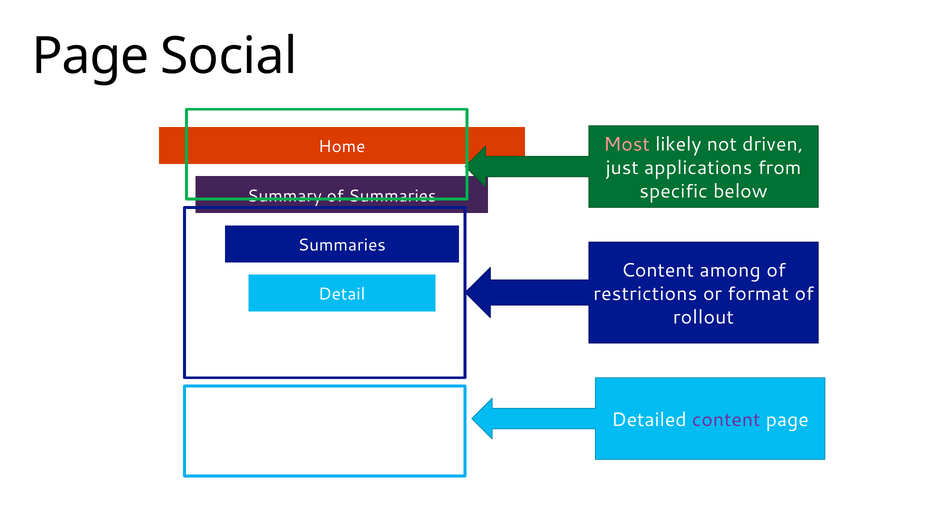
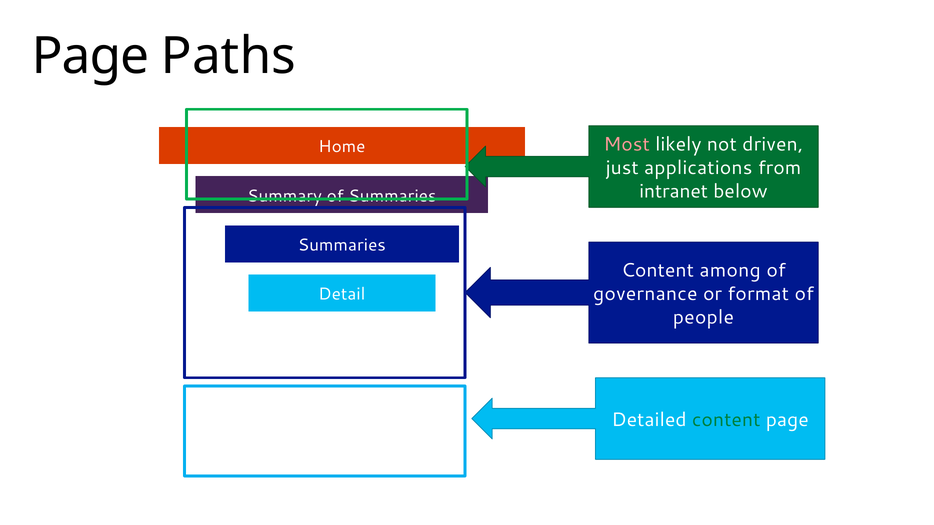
Social: Social -> Paths
specific: specific -> intranet
restrictions: restrictions -> governance
rollout: rollout -> people
content at (726, 420) colour: purple -> green
